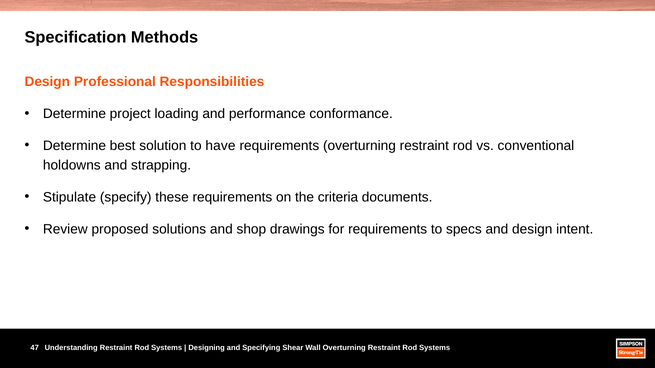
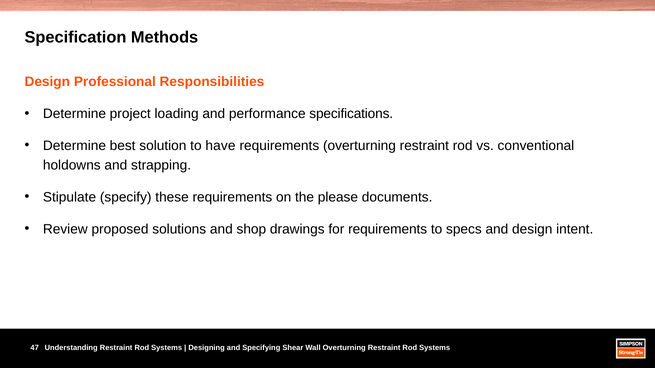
conformance: conformance -> specifications
criteria: criteria -> please
